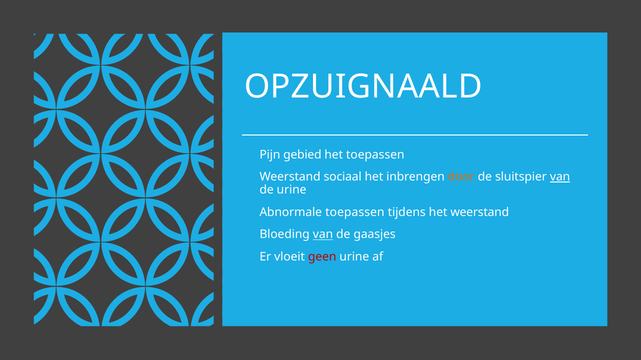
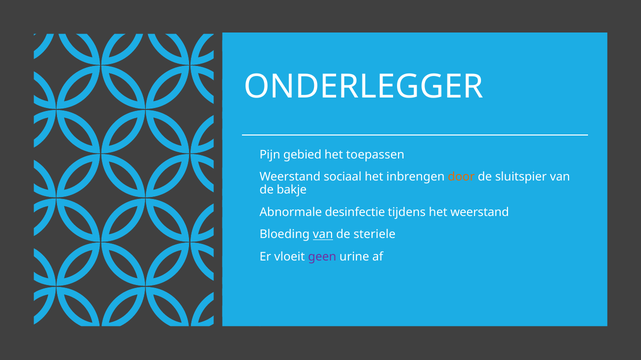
OPZUIGNAALD: OPZUIGNAALD -> ONDERLEGGER
van at (560, 177) underline: present -> none
de urine: urine -> bakje
Abnormale toepassen: toepassen -> desinfectie
gaasjes: gaasjes -> steriele
geen colour: red -> purple
